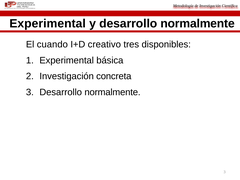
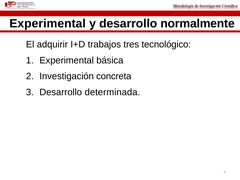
cuando: cuando -> adquirir
creativo: creativo -> trabajos
disponibles: disponibles -> tecnológico
3 Desarrollo normalmente: normalmente -> determinada
